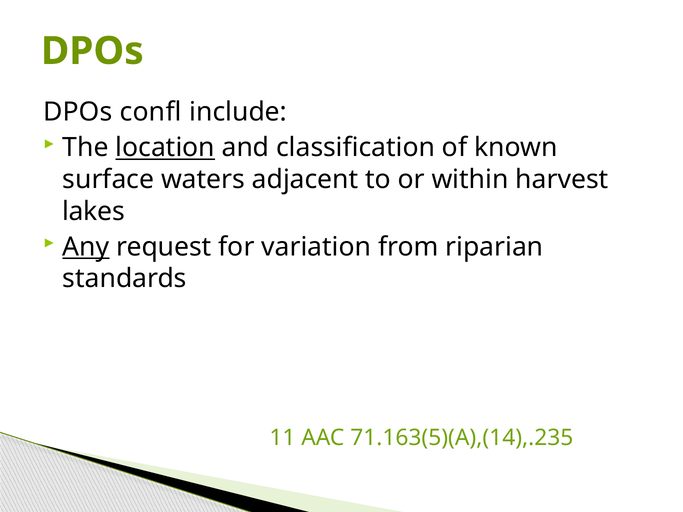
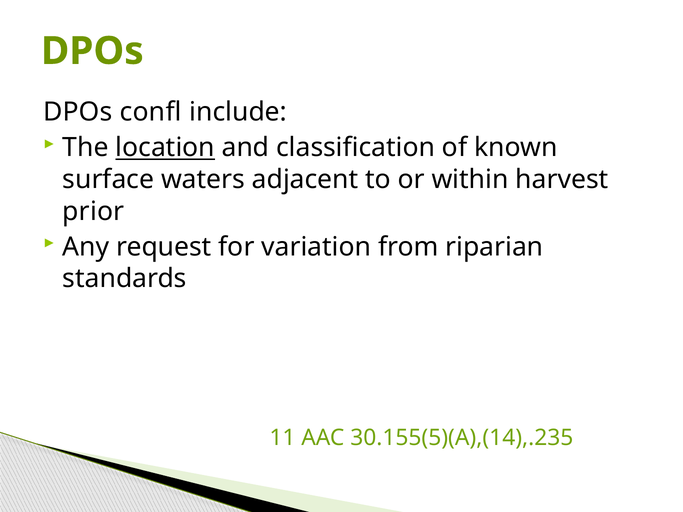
lakes: lakes -> prior
Any underline: present -> none
71.163(5)(A),(14),.235: 71.163(5)(A),(14),.235 -> 30.155(5)(A),(14),.235
